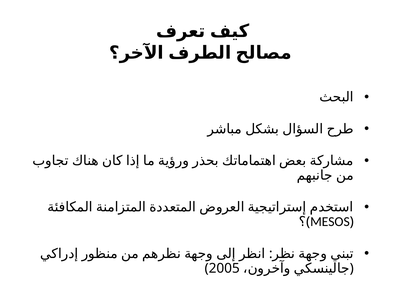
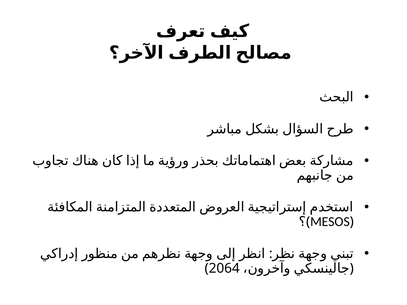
2005: 2005 -> 2064
